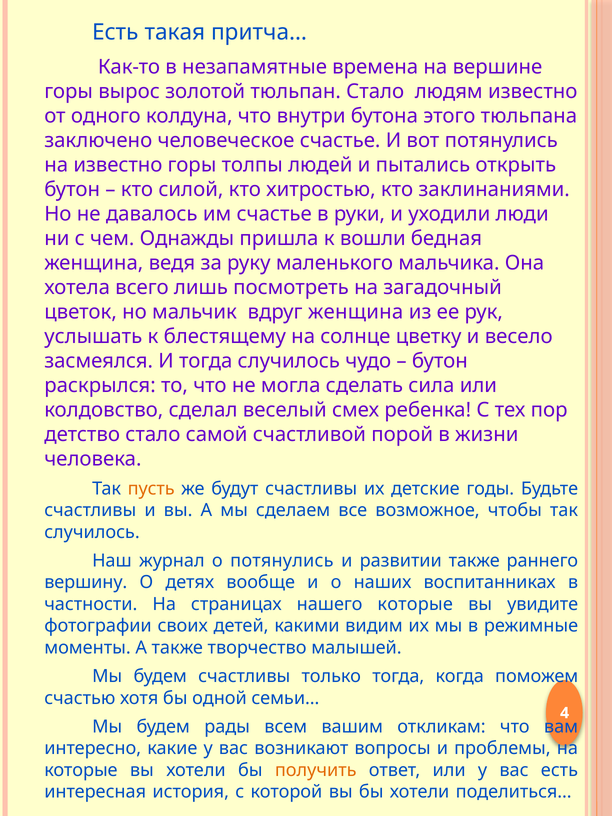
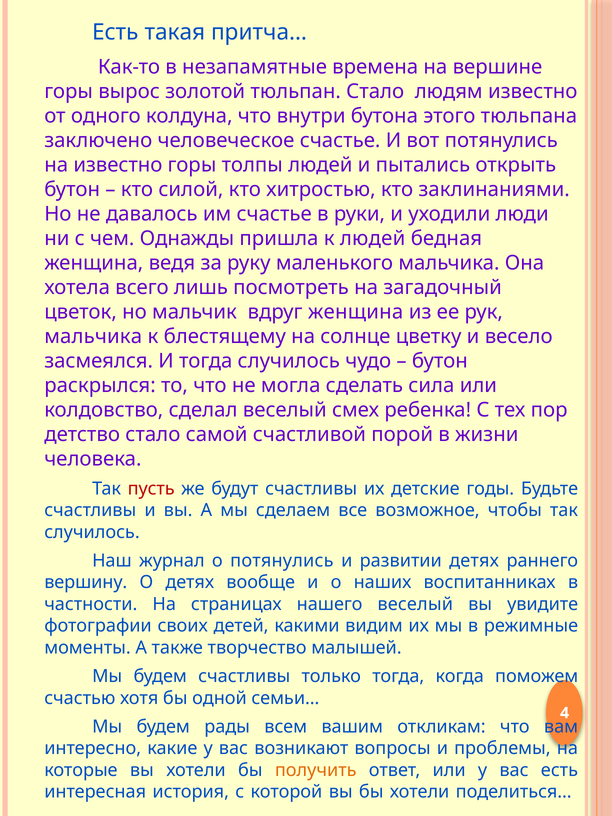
к вошли: вошли -> людей
услышать at (93, 337): услышать -> мальчика
пусть colour: orange -> red
развитии также: также -> детях
нашего которые: которые -> веселый
